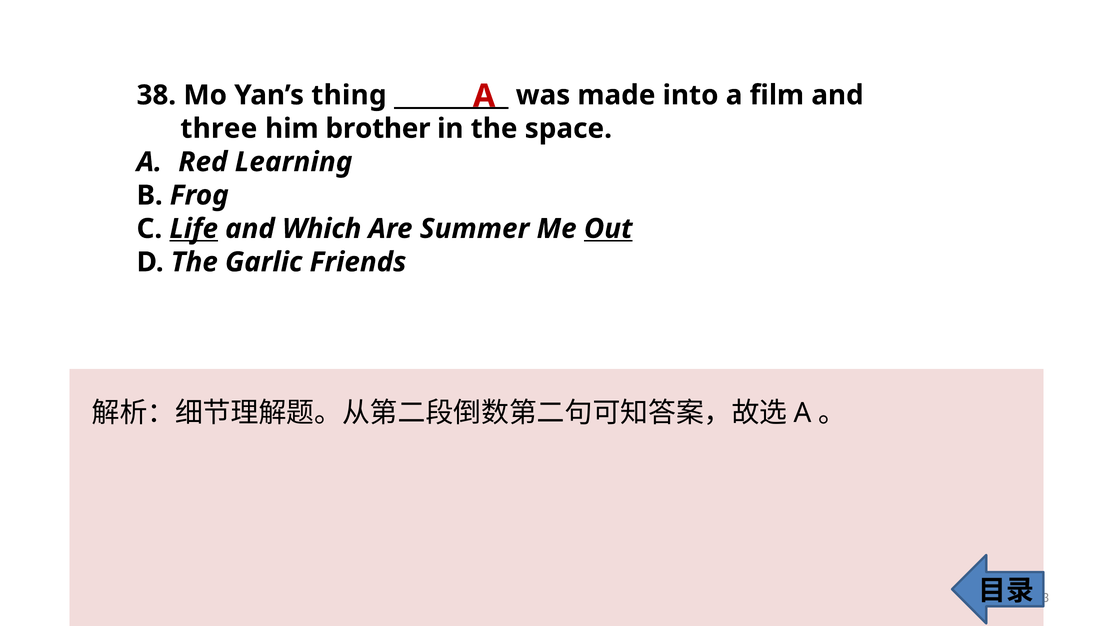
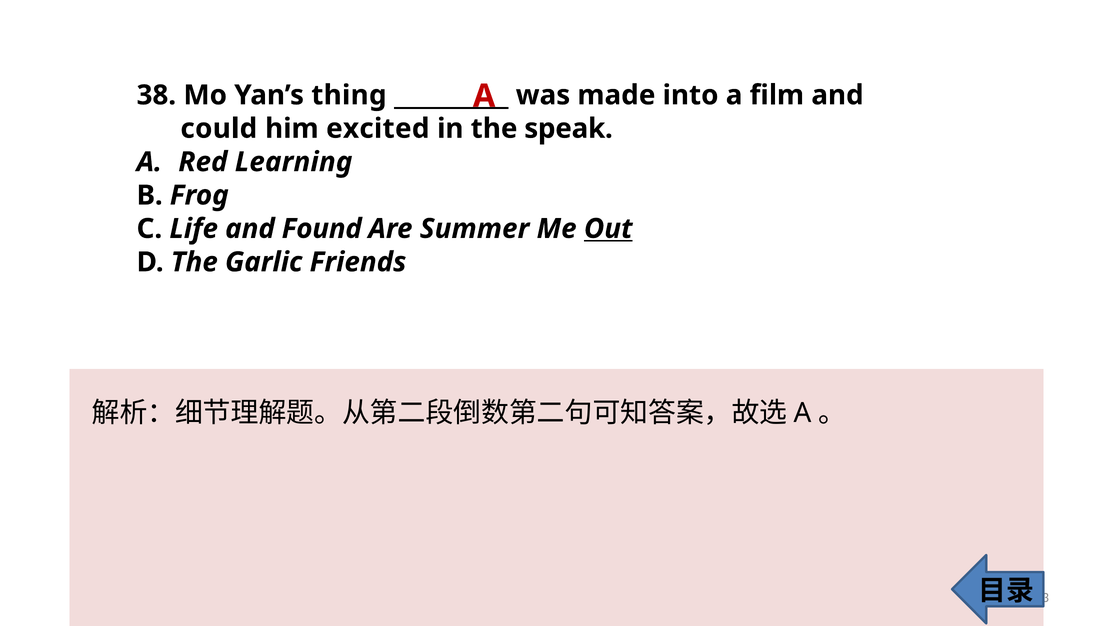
three: three -> could
brother: brother -> excited
space: space -> speak
Life underline: present -> none
Which: Which -> Found
